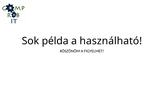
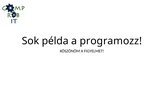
használható: használható -> programozz
